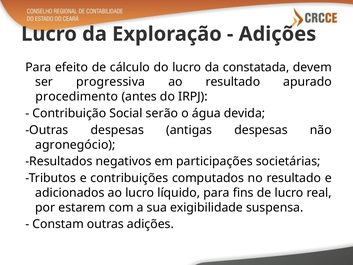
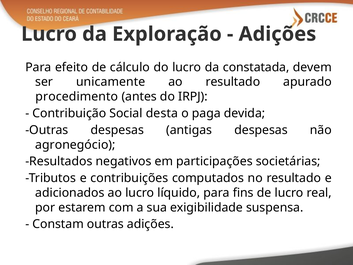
progressiva: progressiva -> unicamente
serão: serão -> desta
água: água -> paga
